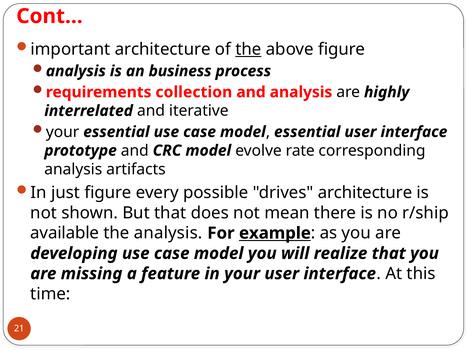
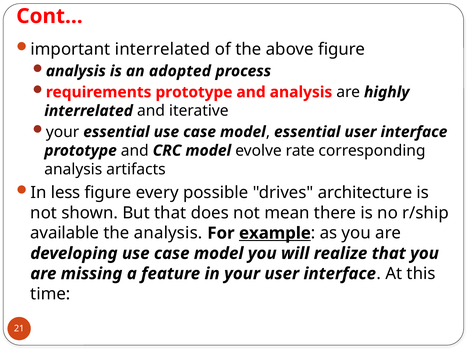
important architecture: architecture -> interrelated
the at (248, 49) underline: present -> none
business: business -> adopted
requirements collection: collection -> prototype
just: just -> less
